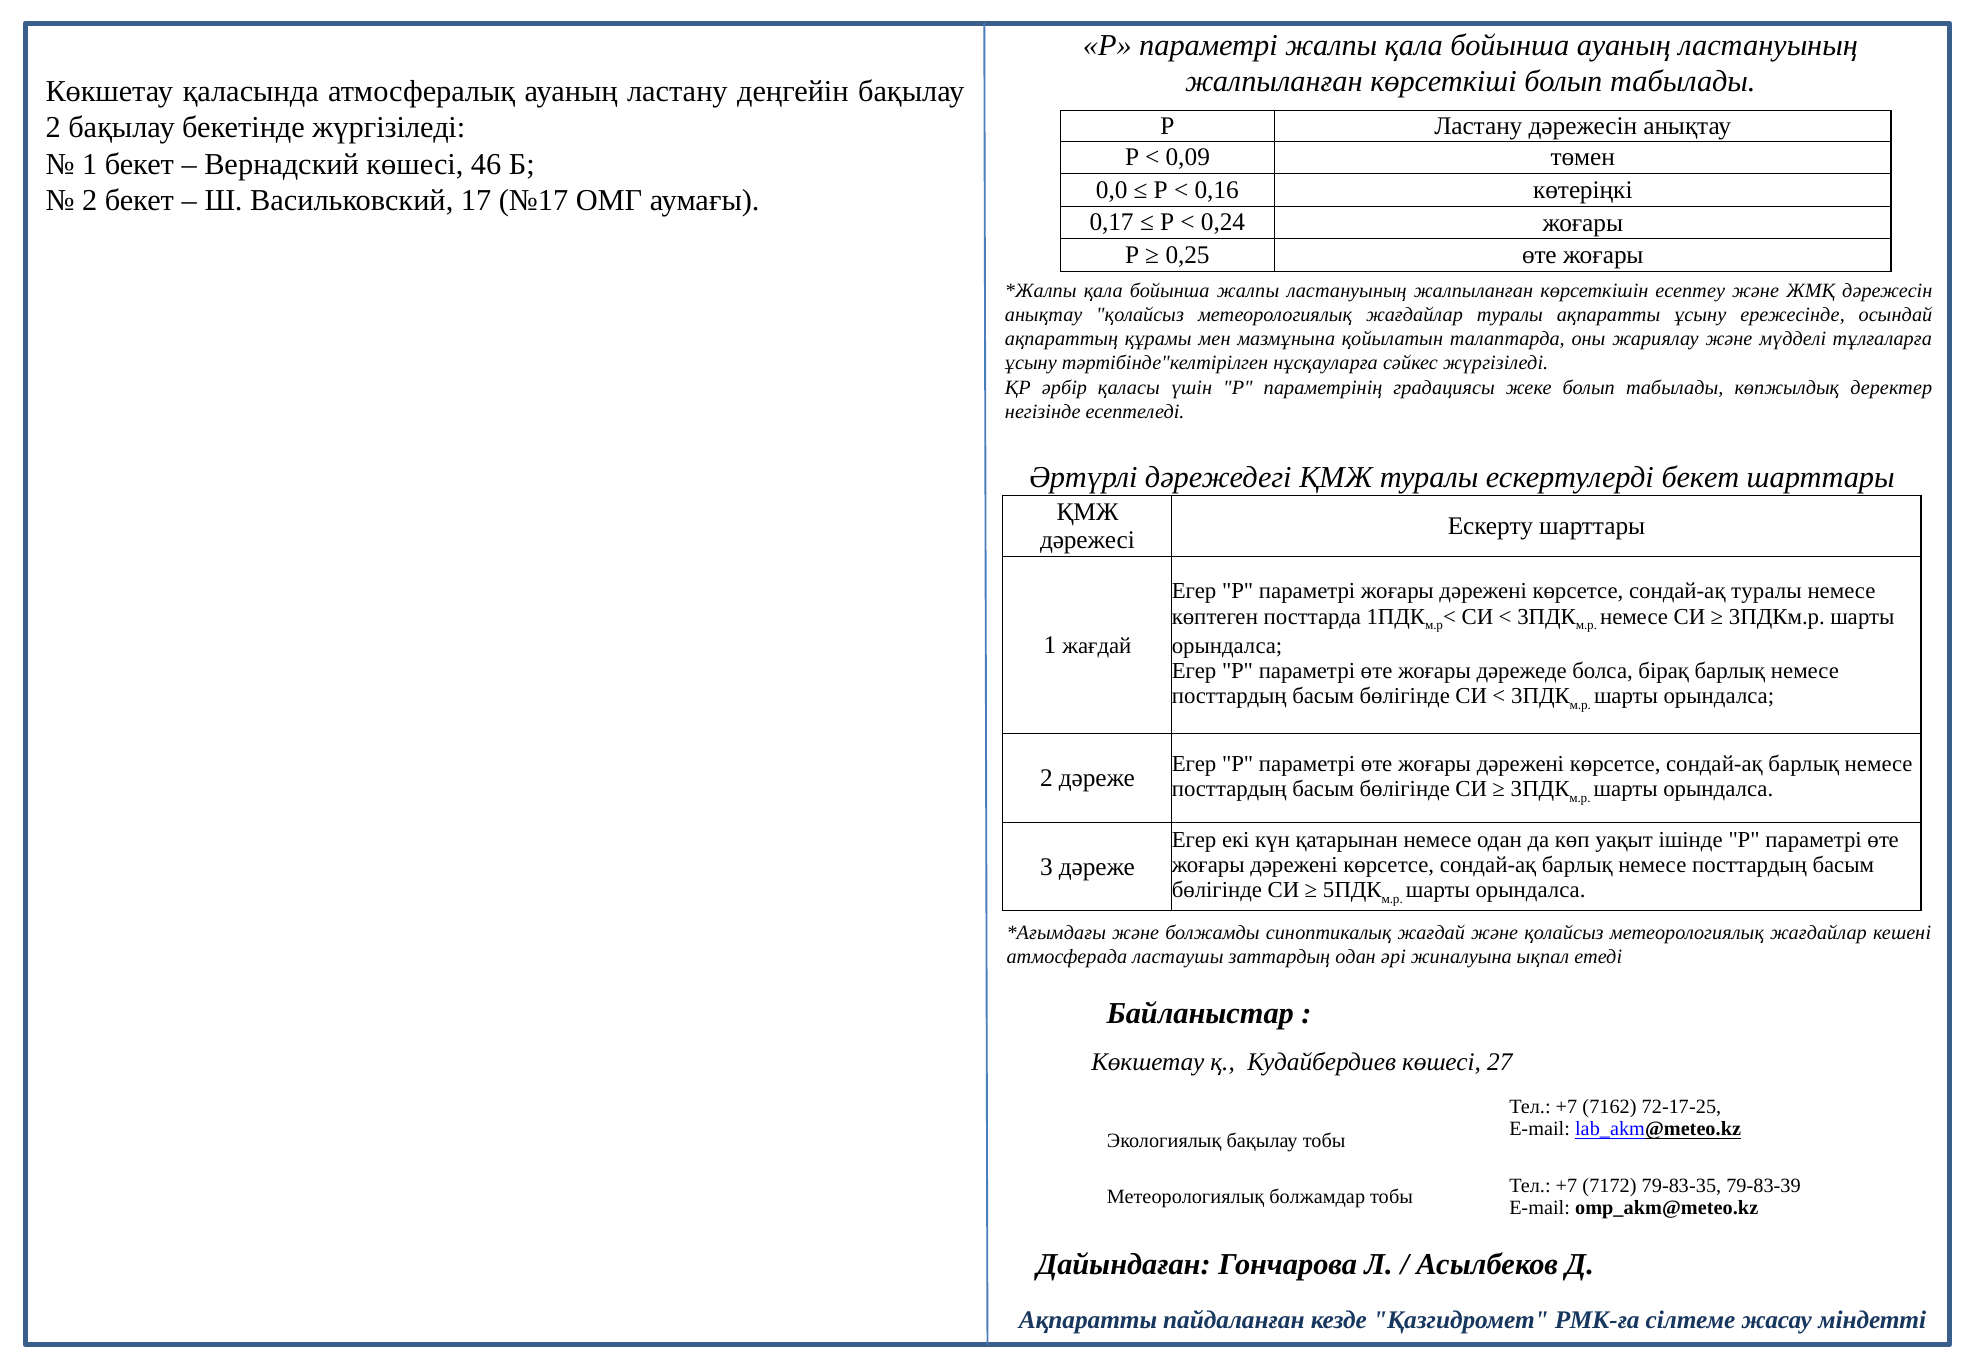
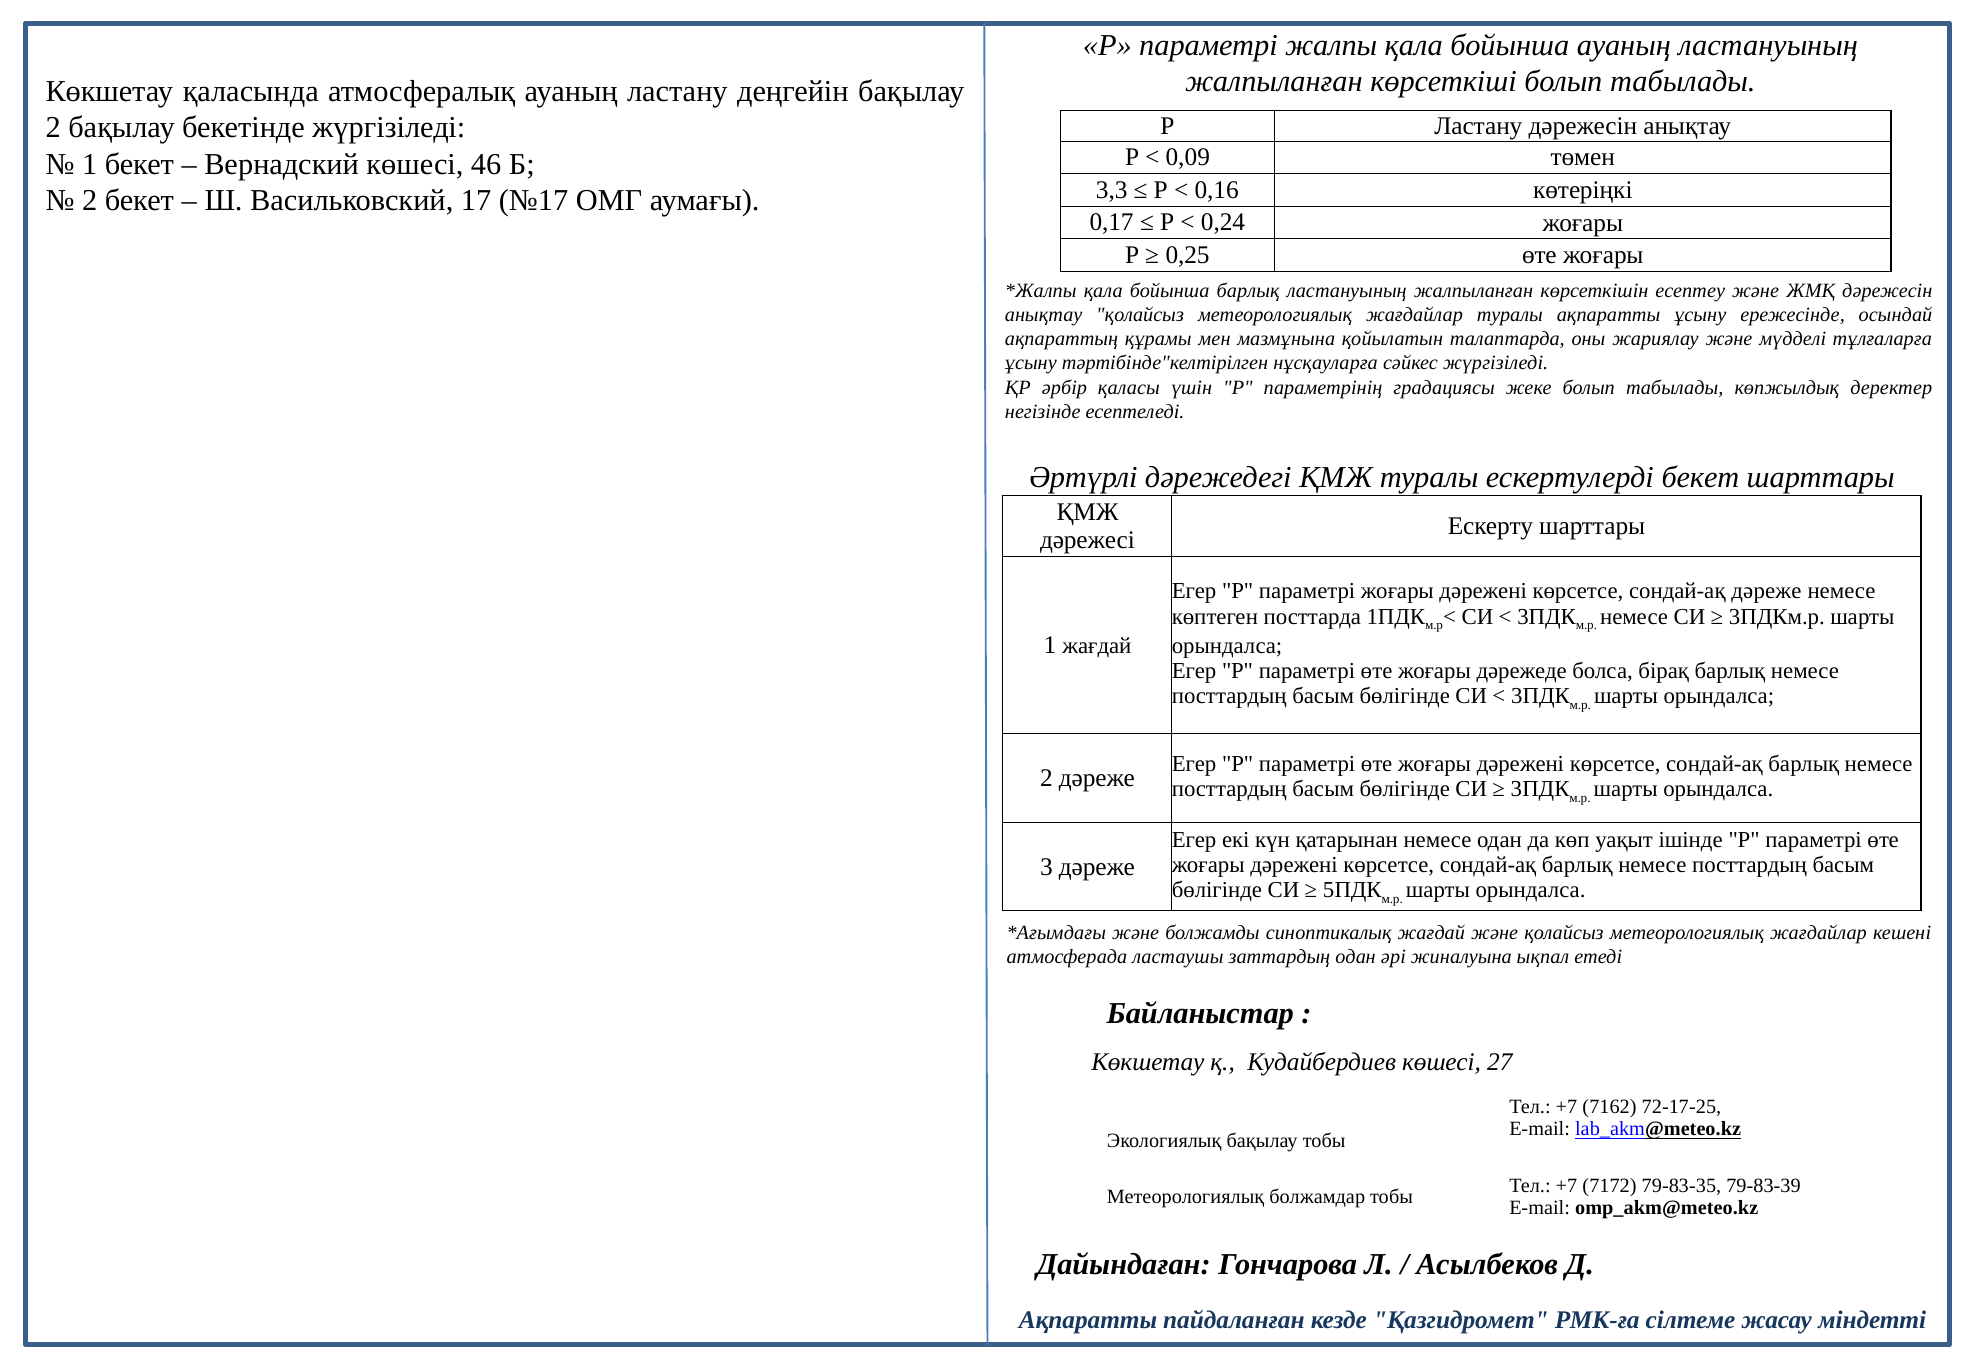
0,0: 0,0 -> 3,3
бойынша жалпы: жалпы -> барлық
сондай-ақ туралы: туралы -> дәреже
